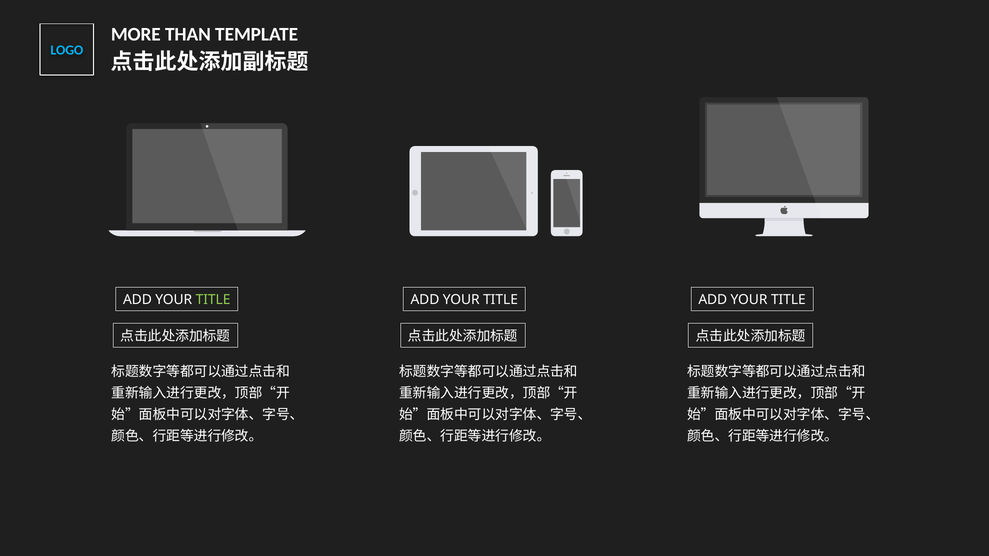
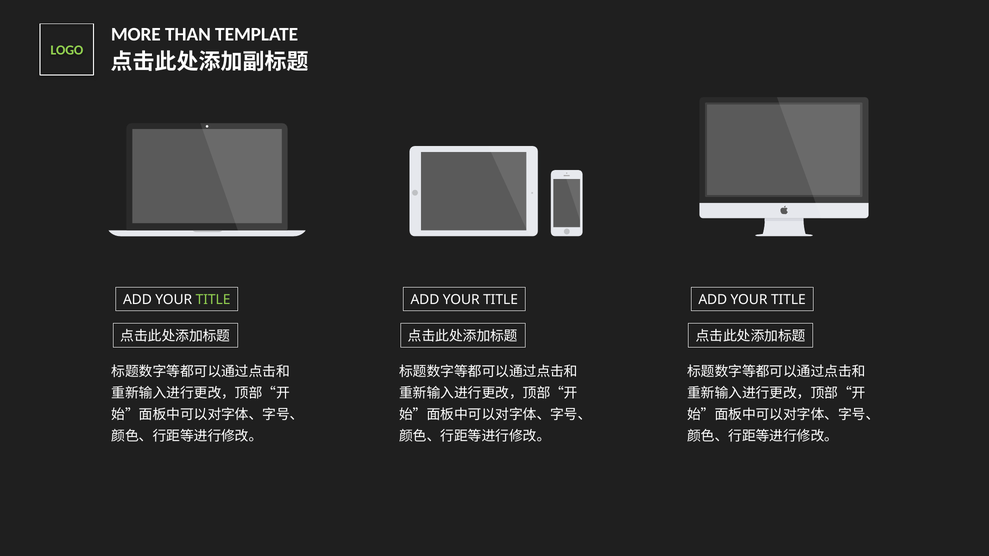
LOGO colour: light blue -> light green
